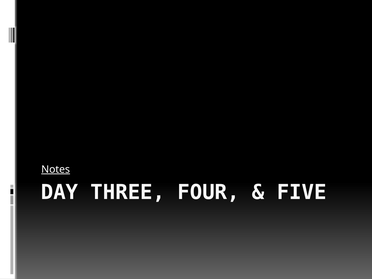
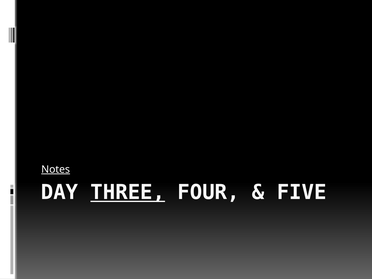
THREE underline: none -> present
